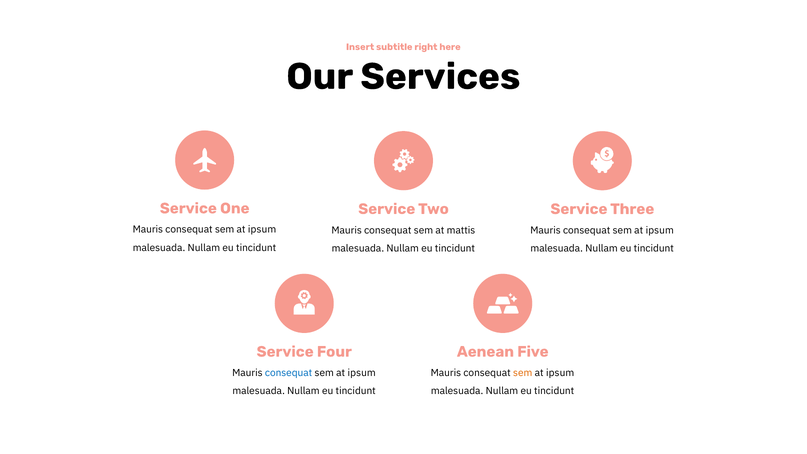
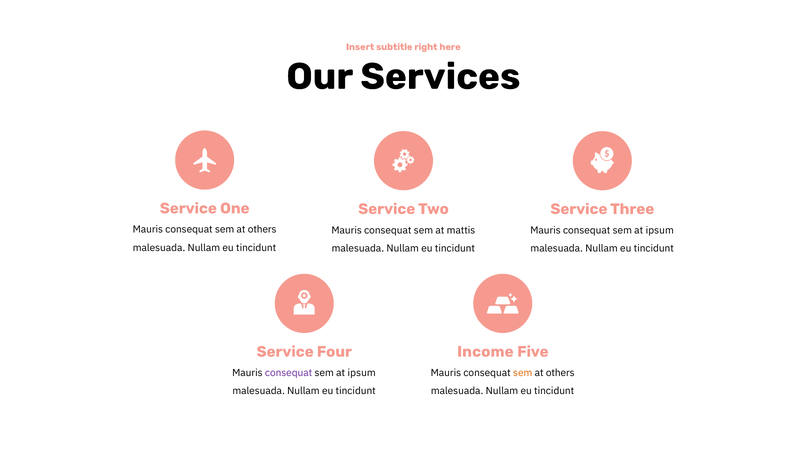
ipsum at (262, 230): ipsum -> others
Aenean: Aenean -> Income
consequat at (289, 373) colour: blue -> purple
ipsum at (560, 373): ipsum -> others
